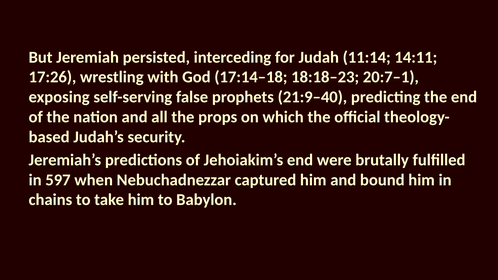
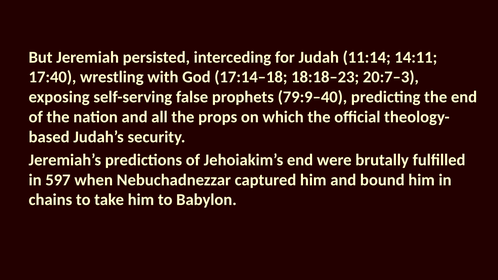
17:26: 17:26 -> 17:40
20:7–1: 20:7–1 -> 20:7–3
21:9–40: 21:9–40 -> 79:9–40
